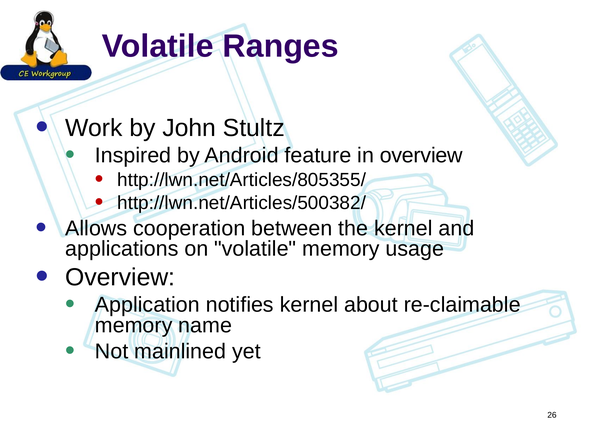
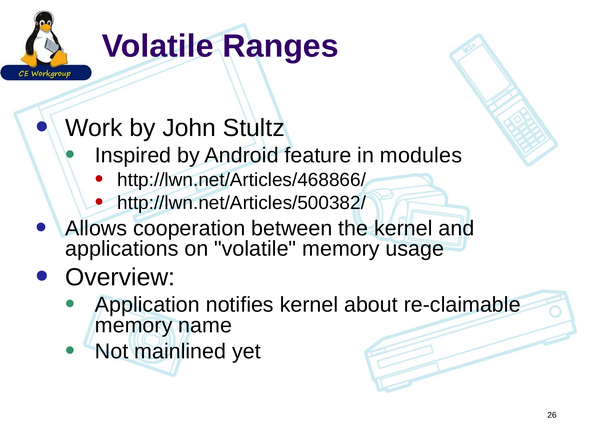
in overview: overview -> modules
http://lwn.net/Articles/805355/: http://lwn.net/Articles/805355/ -> http://lwn.net/Articles/468866/
